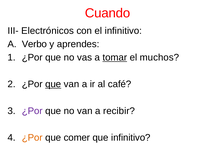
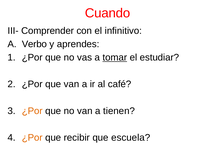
Electrónicos: Electrónicos -> Comprender
muchos: muchos -> estudiar
que at (53, 84) underline: present -> none
¿Por at (32, 111) colour: purple -> orange
recibir: recibir -> tienen
comer: comer -> recibir
que infinitivo: infinitivo -> escuela
